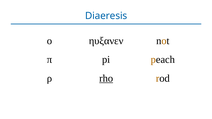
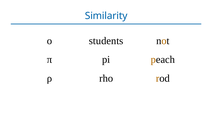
Diaeresis: Diaeresis -> Similarity
ηυξανεν: ηυξανεν -> students
rho underline: present -> none
